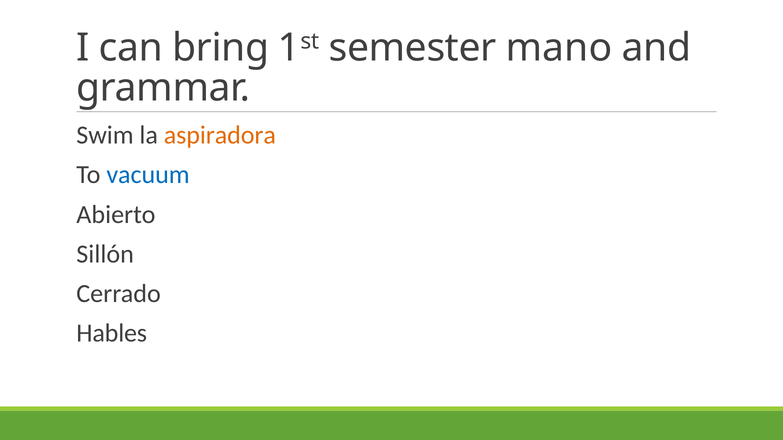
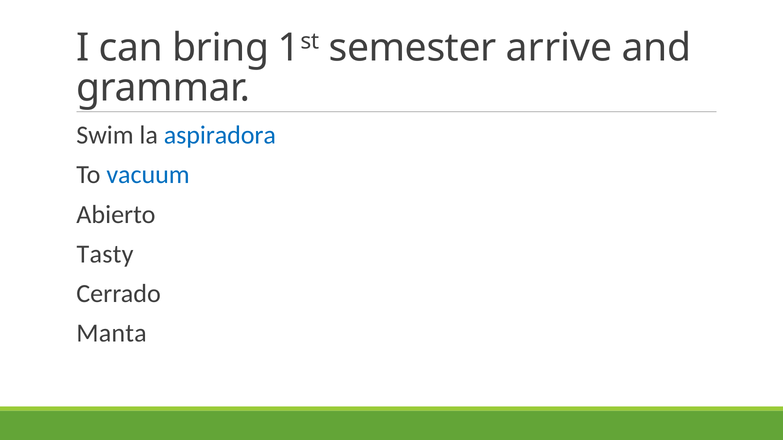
mano: mano -> arrive
aspiradora colour: orange -> blue
Sillón: Sillón -> Tasty
Hables: Hables -> Manta
